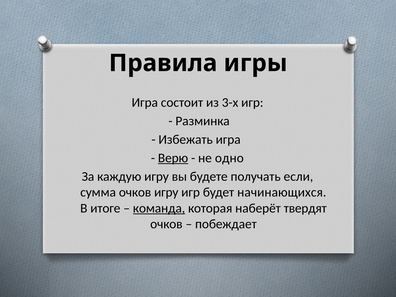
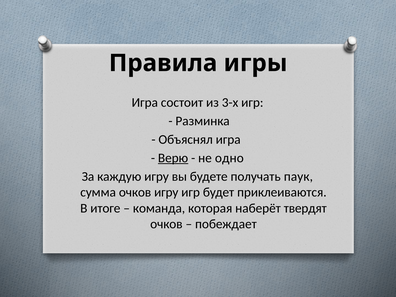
Избежать: Избежать -> Объяснял
если: если -> паук
начинающихся: начинающихся -> приклеиваются
команда underline: present -> none
